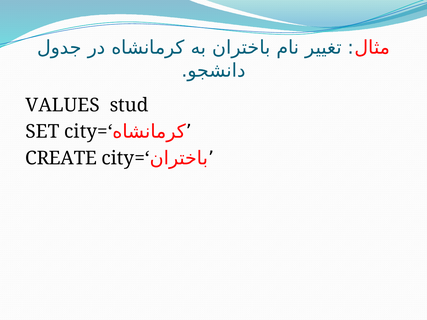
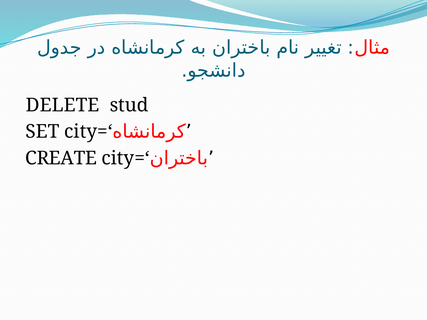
VALUES: VALUES -> DELETE
